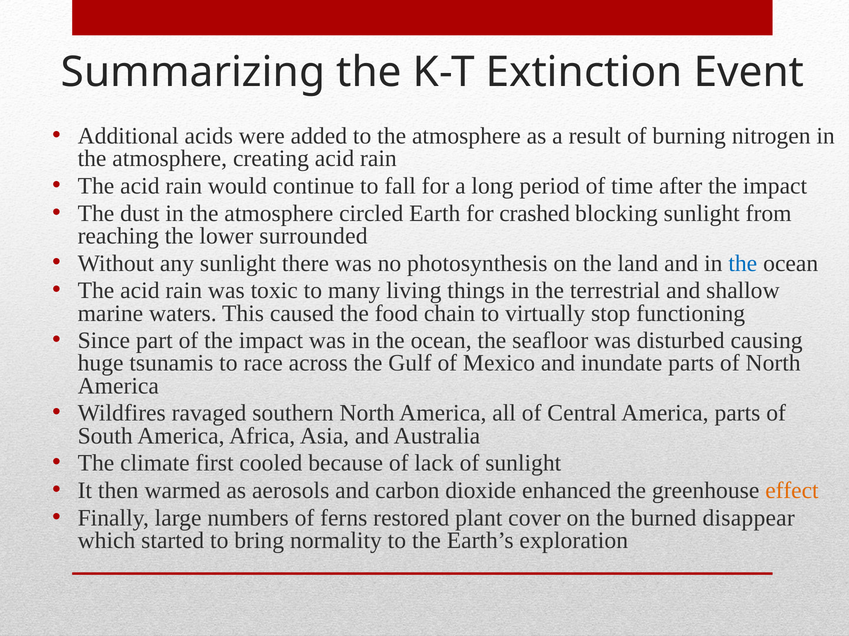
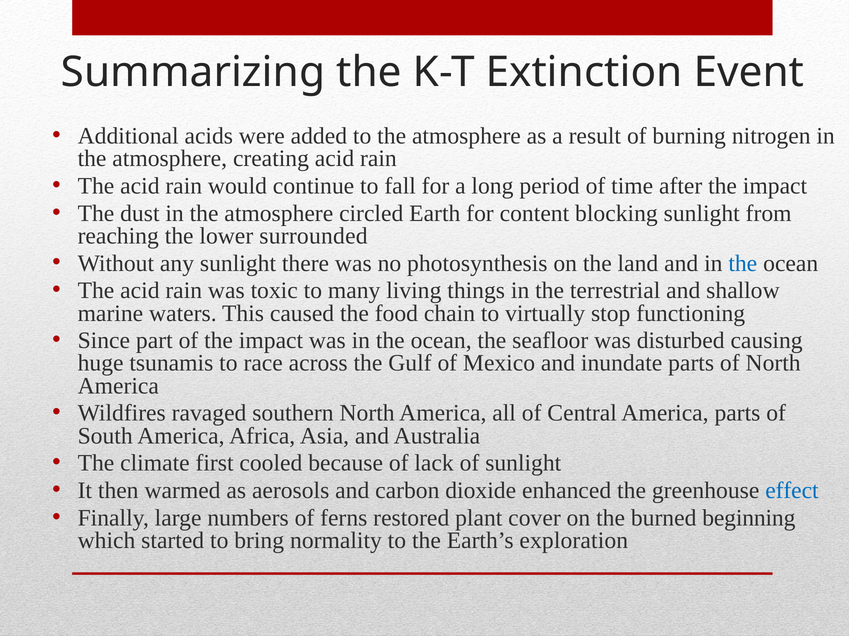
crashed: crashed -> content
effect colour: orange -> blue
disappear: disappear -> beginning
